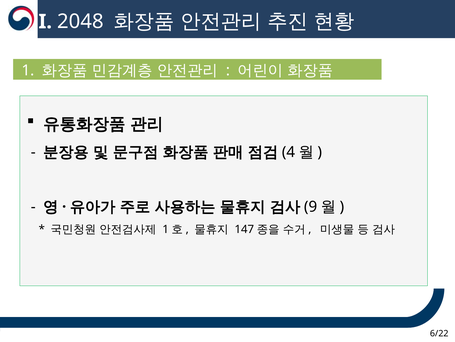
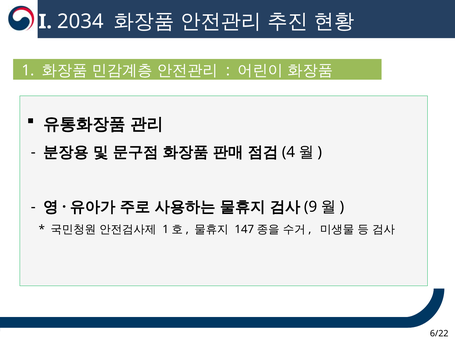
2048: 2048 -> 2034
